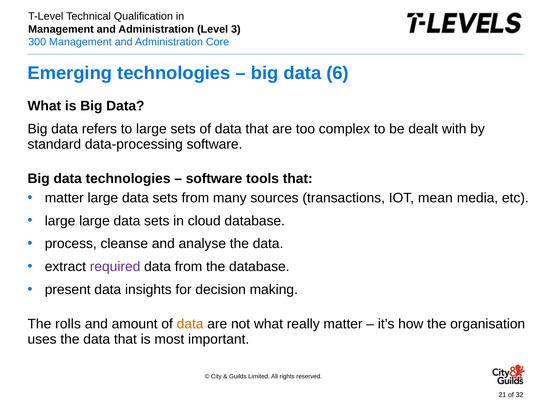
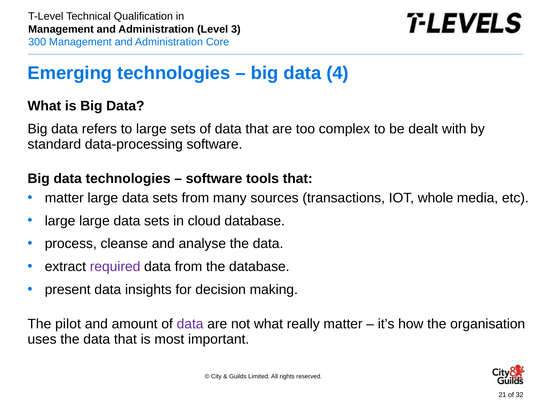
6: 6 -> 4
mean: mean -> whole
rolls: rolls -> pilot
data at (190, 324) colour: orange -> purple
